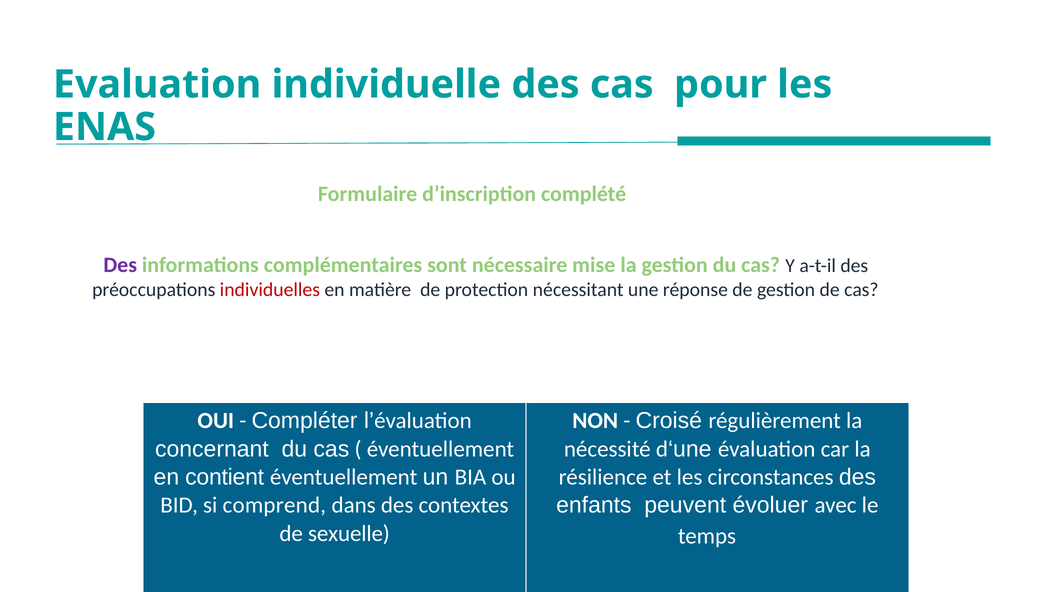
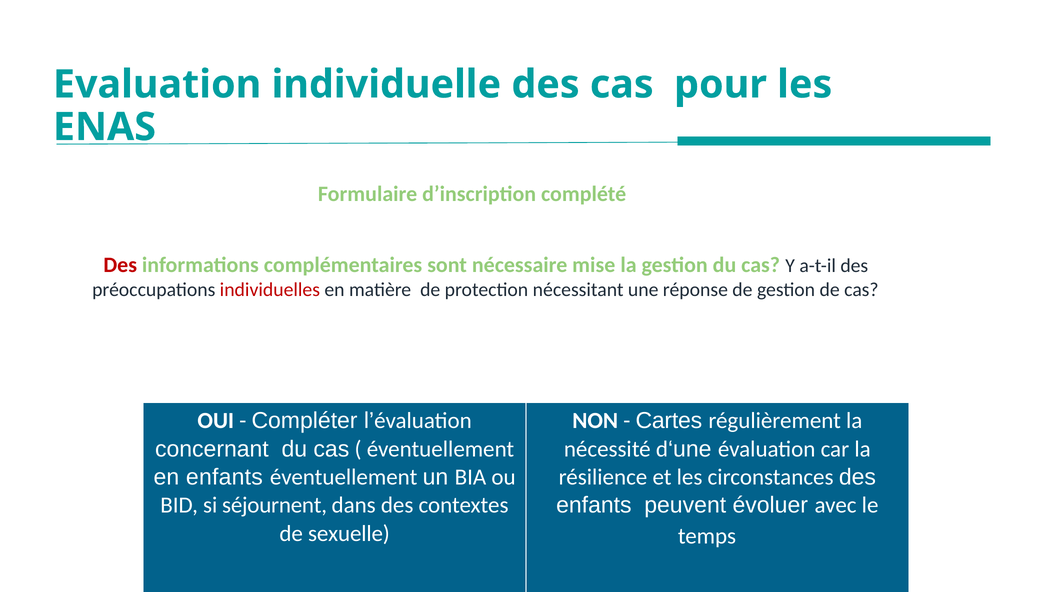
Des at (120, 265) colour: purple -> red
Croisé: Croisé -> Cartes
en contient: contient -> enfants
comprend: comprend -> séjournent
